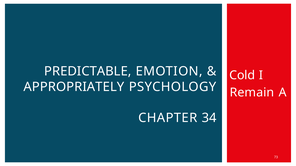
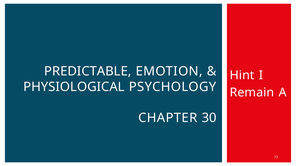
Cold: Cold -> Hint
APPROPRIATELY: APPROPRIATELY -> PHYSIOLOGICAL
34: 34 -> 30
